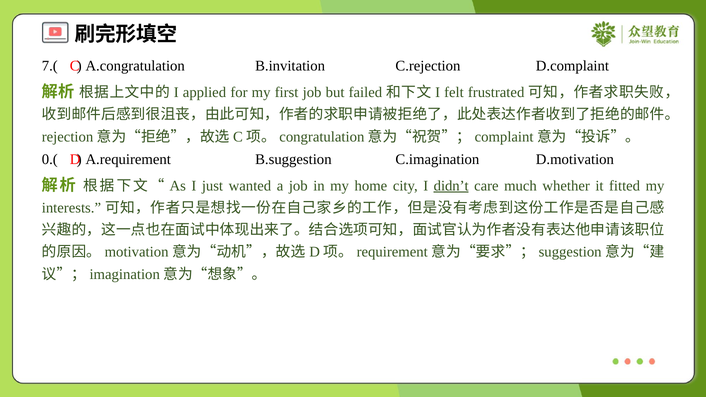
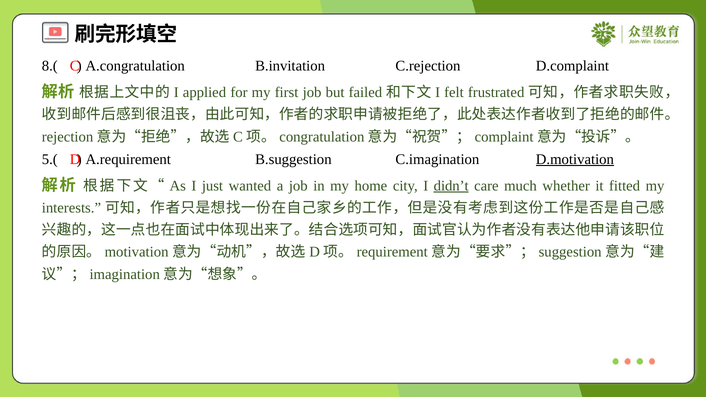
7.(: 7.( -> 8.(
0.(: 0.( -> 5.(
D.motivation underline: none -> present
